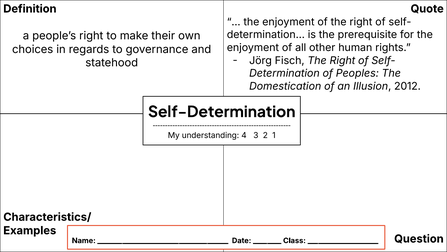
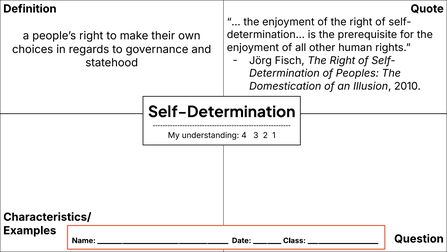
2012: 2012 -> 2010
